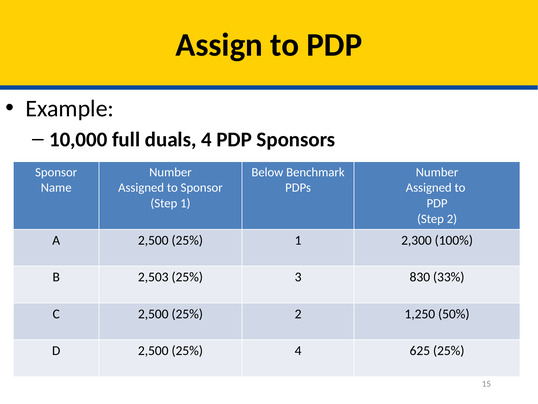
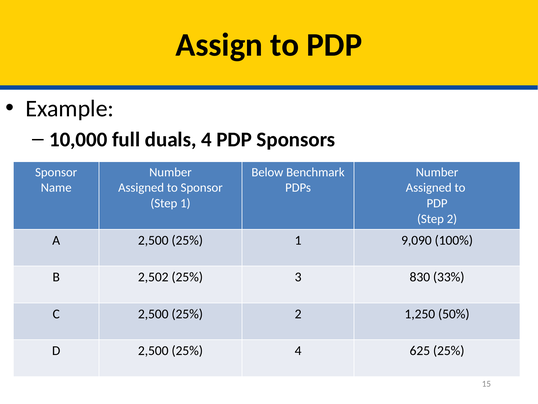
2,300: 2,300 -> 9,090
2,503: 2,503 -> 2,502
